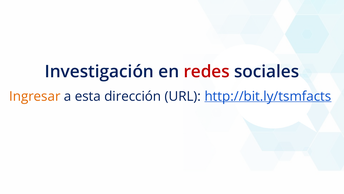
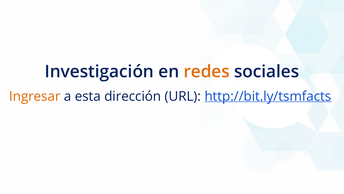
redes colour: red -> orange
